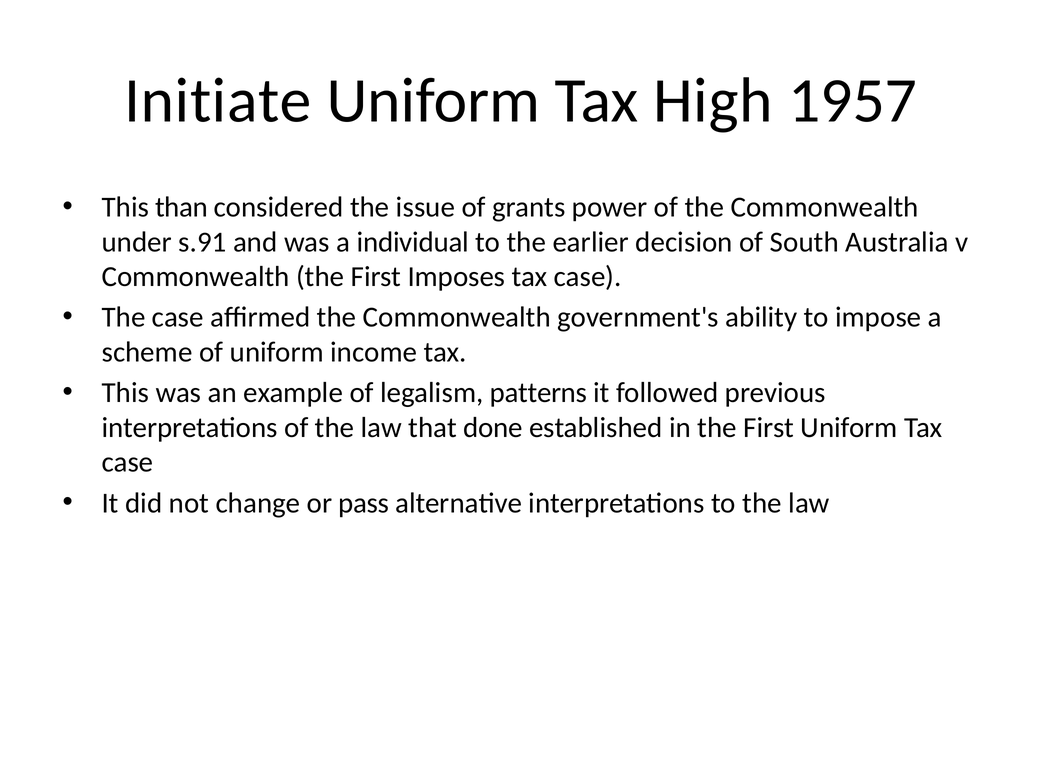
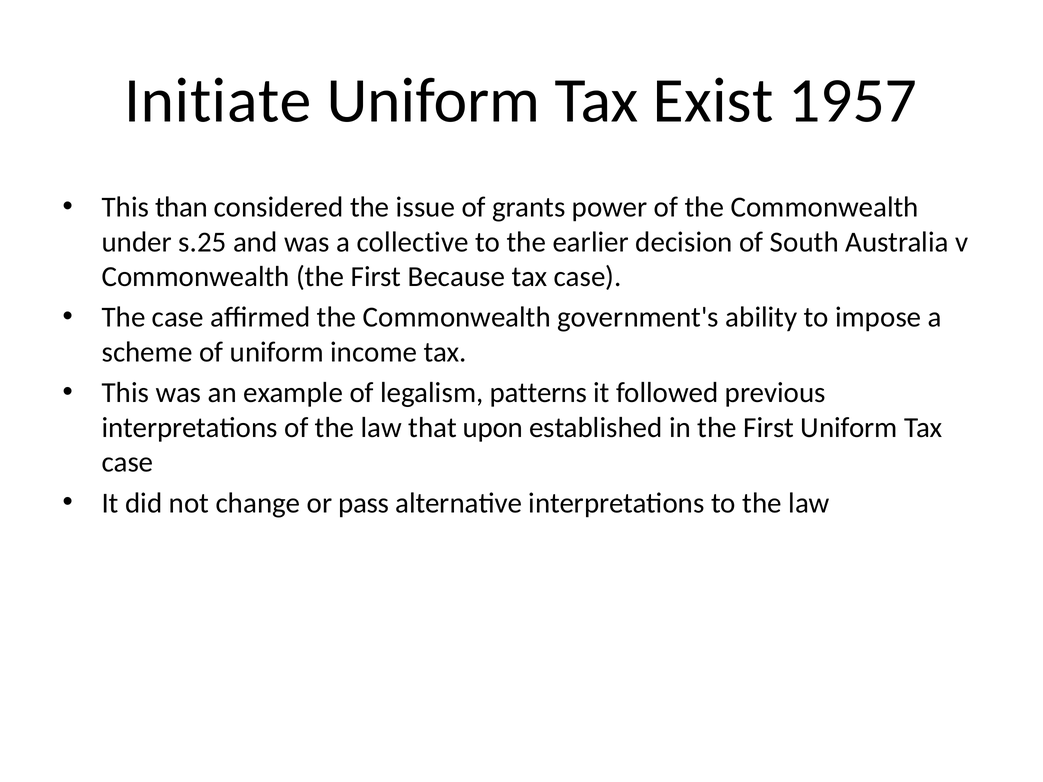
High: High -> Exist
s.91: s.91 -> s.25
individual: individual -> collective
Imposes: Imposes -> Because
done: done -> upon
